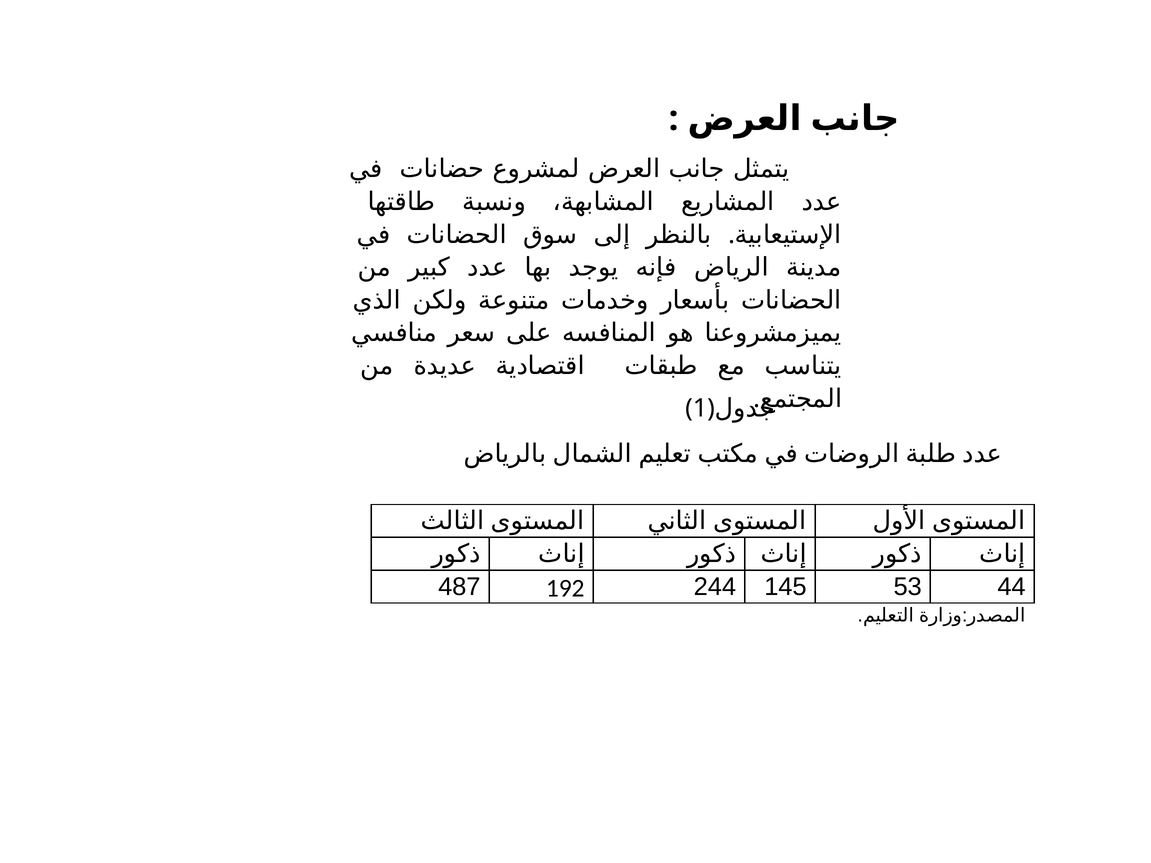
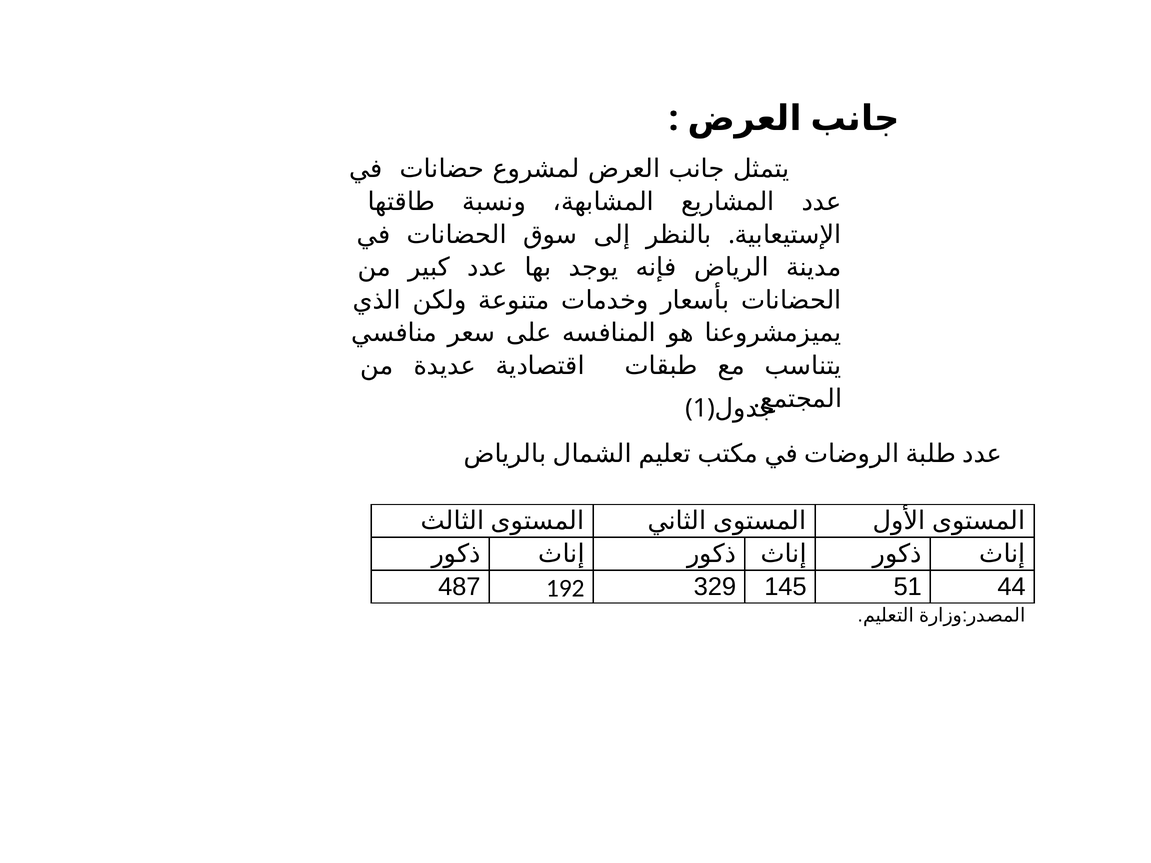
244: 244 -> 329
53: 53 -> 51
